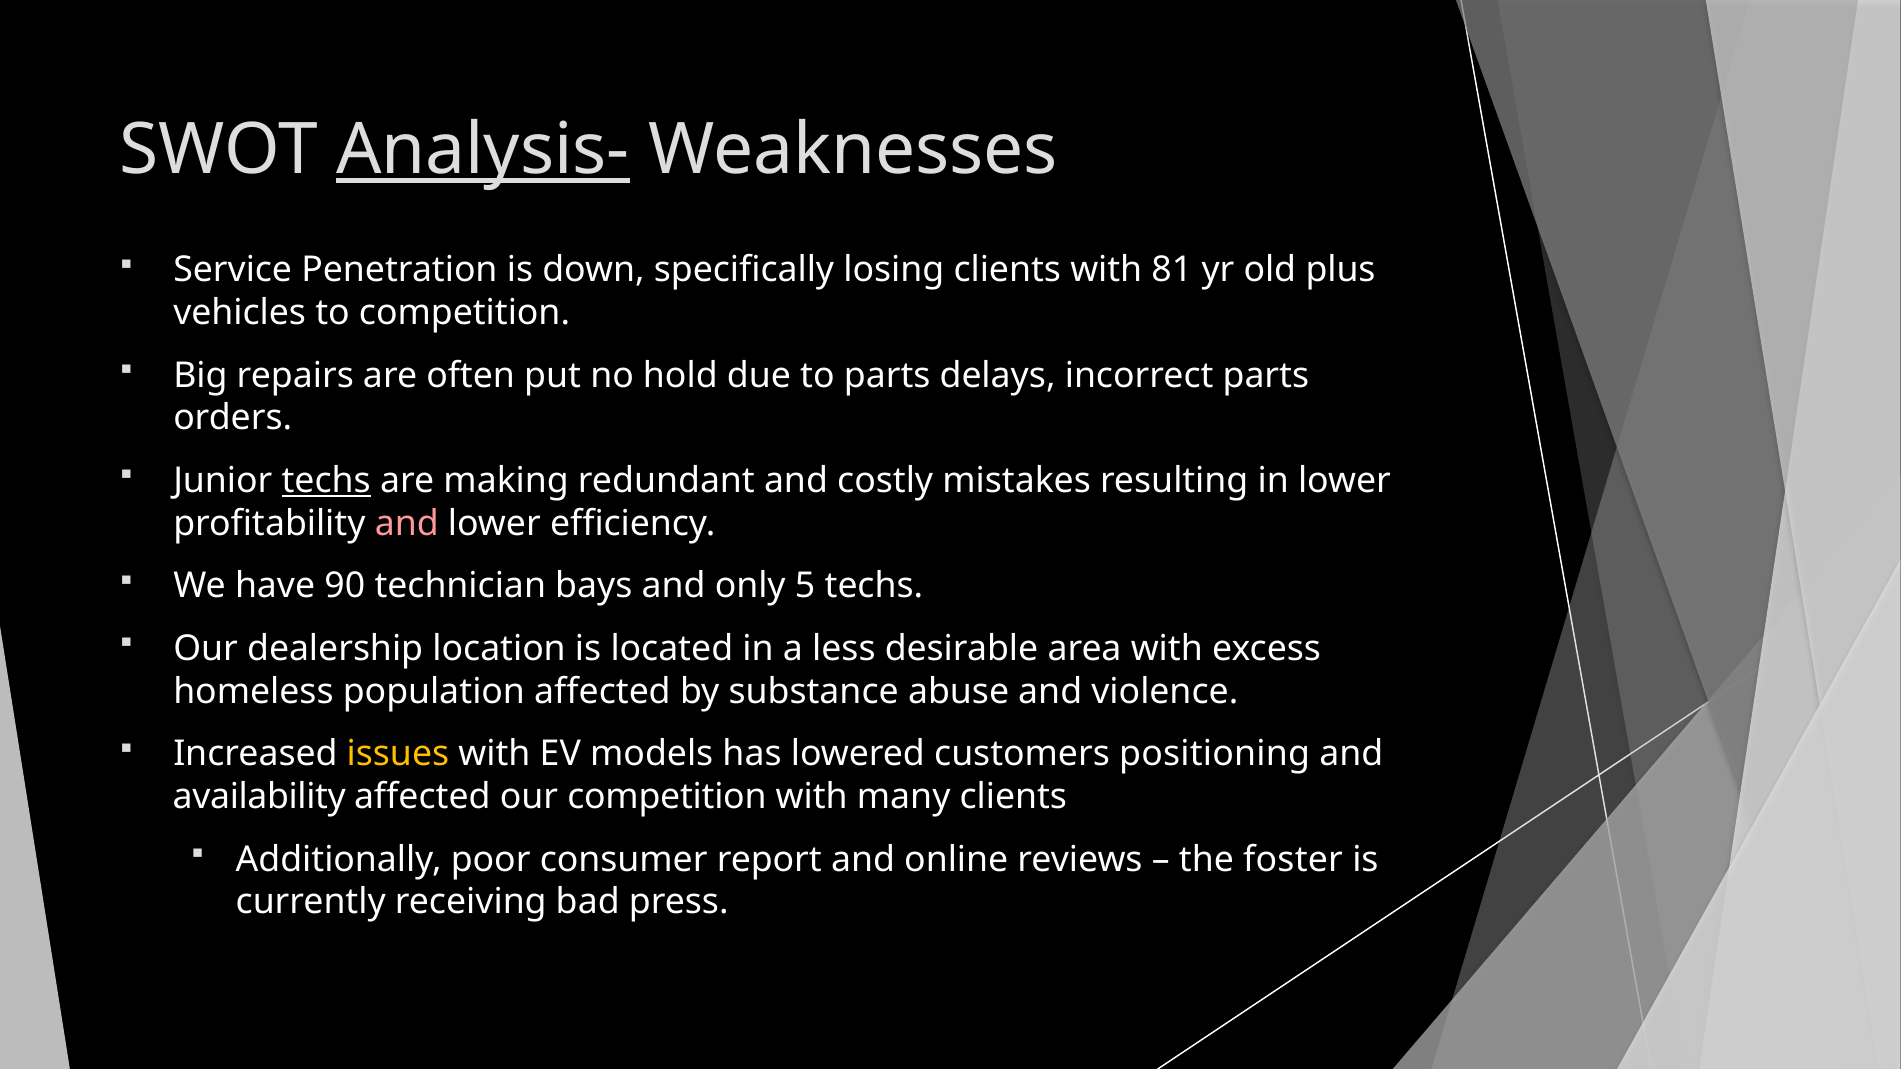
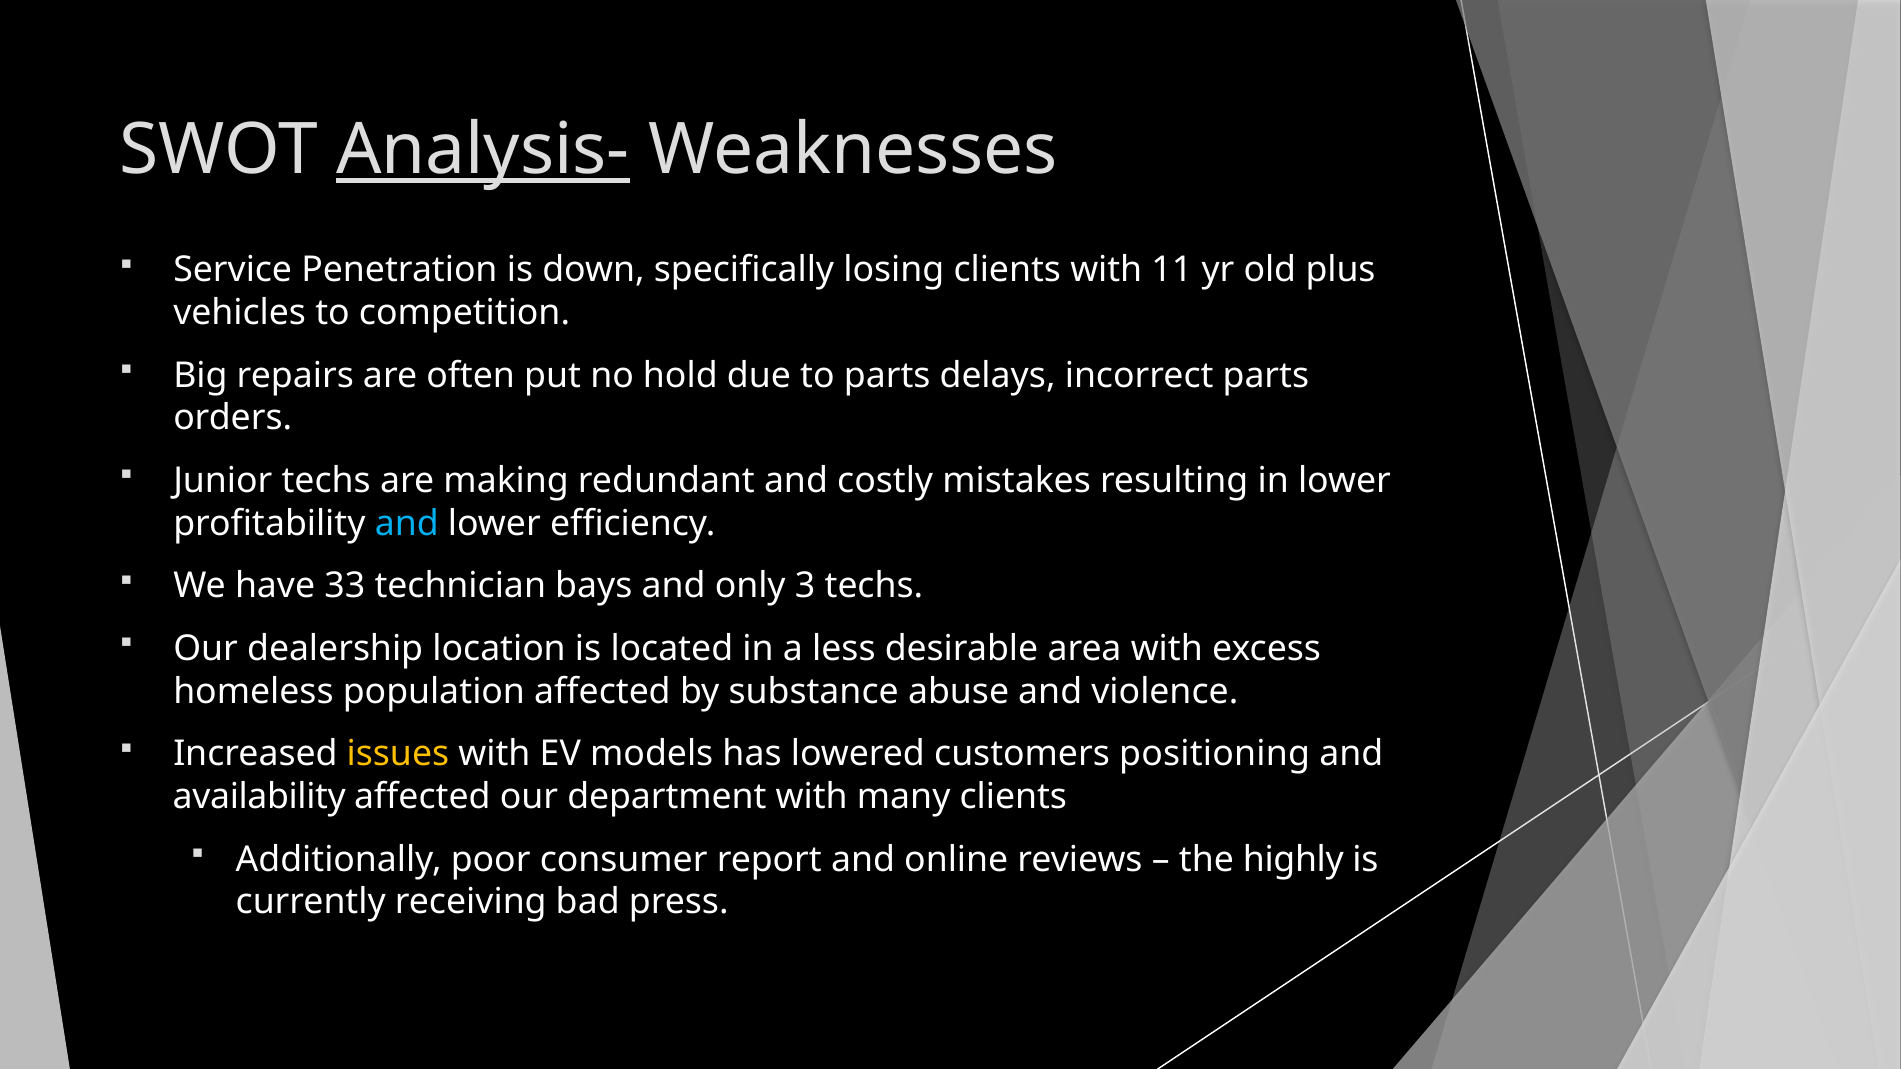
81: 81 -> 11
techs at (326, 481) underline: present -> none
and at (407, 524) colour: pink -> light blue
90: 90 -> 33
5: 5 -> 3
our competition: competition -> department
foster: foster -> highly
